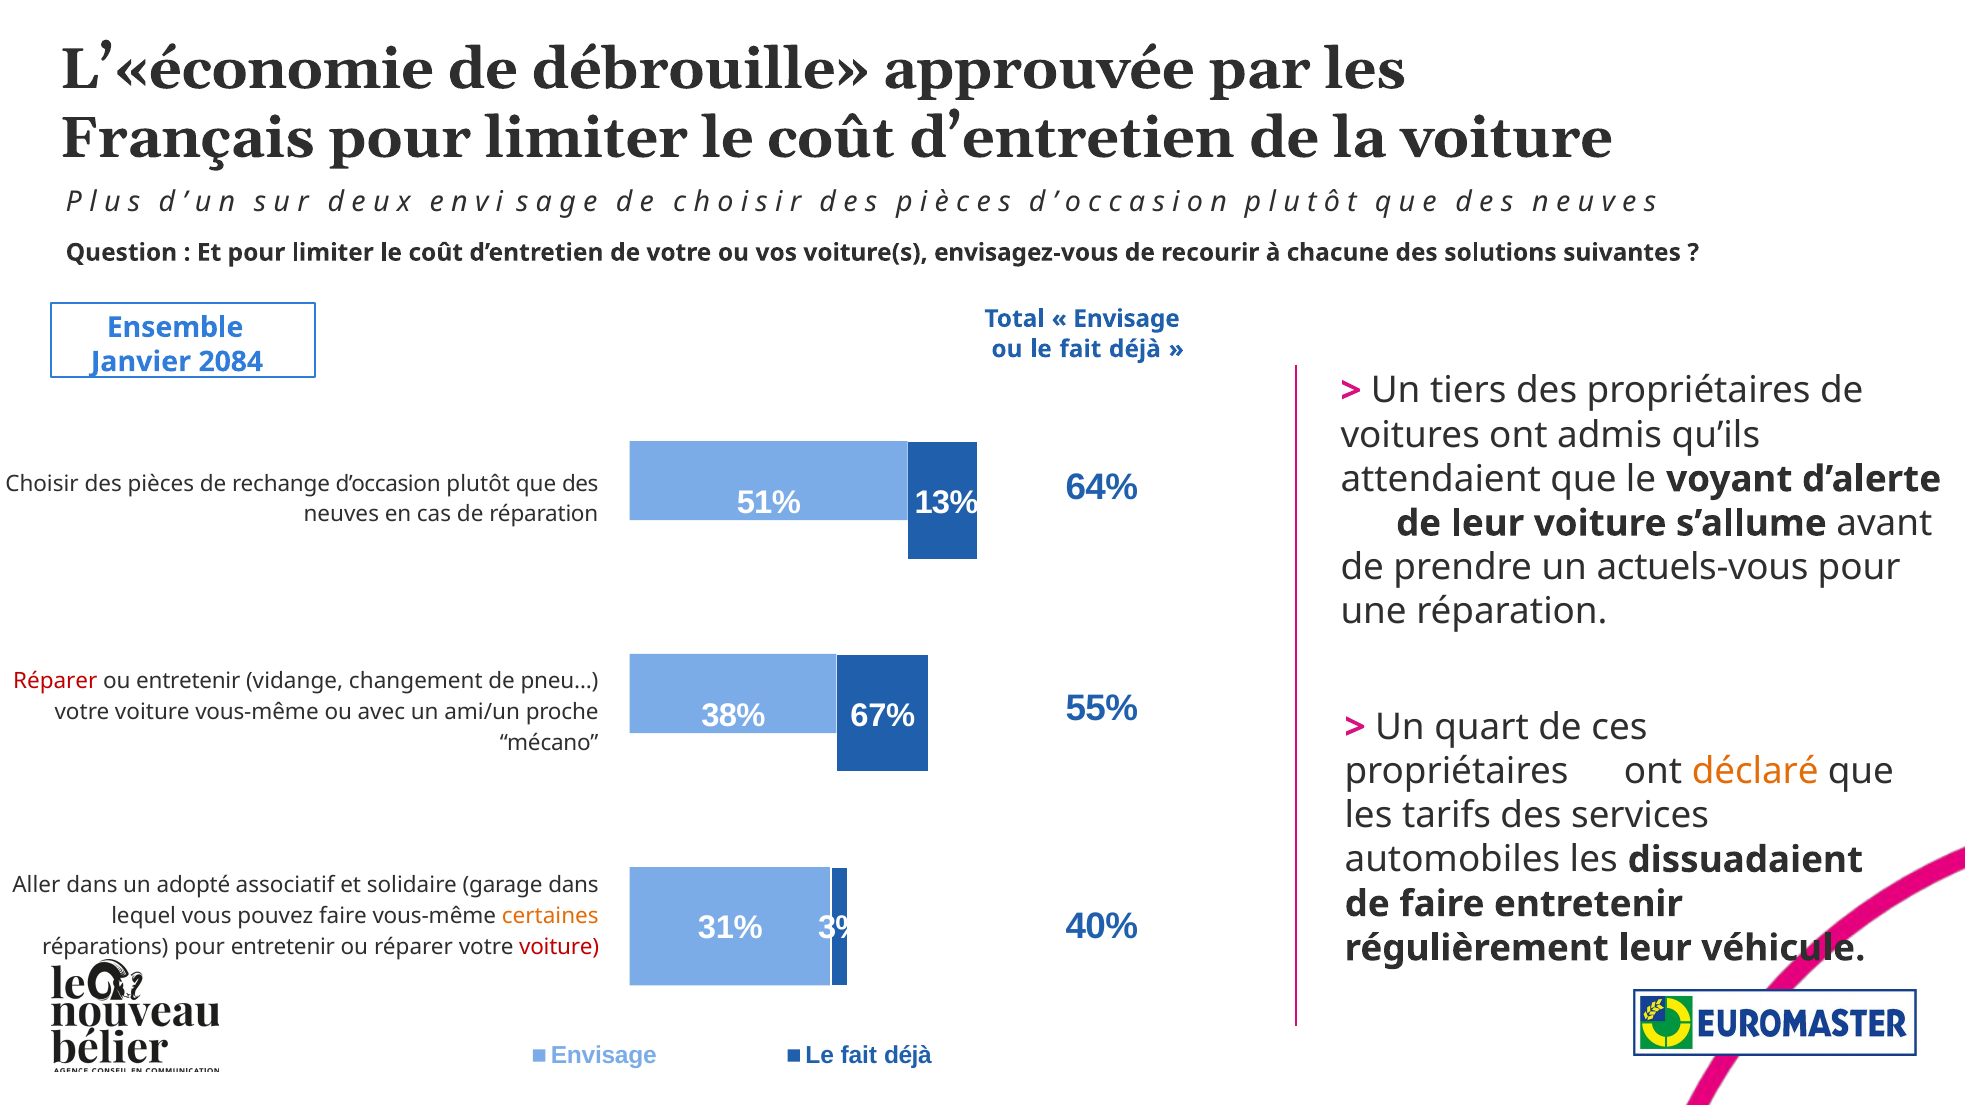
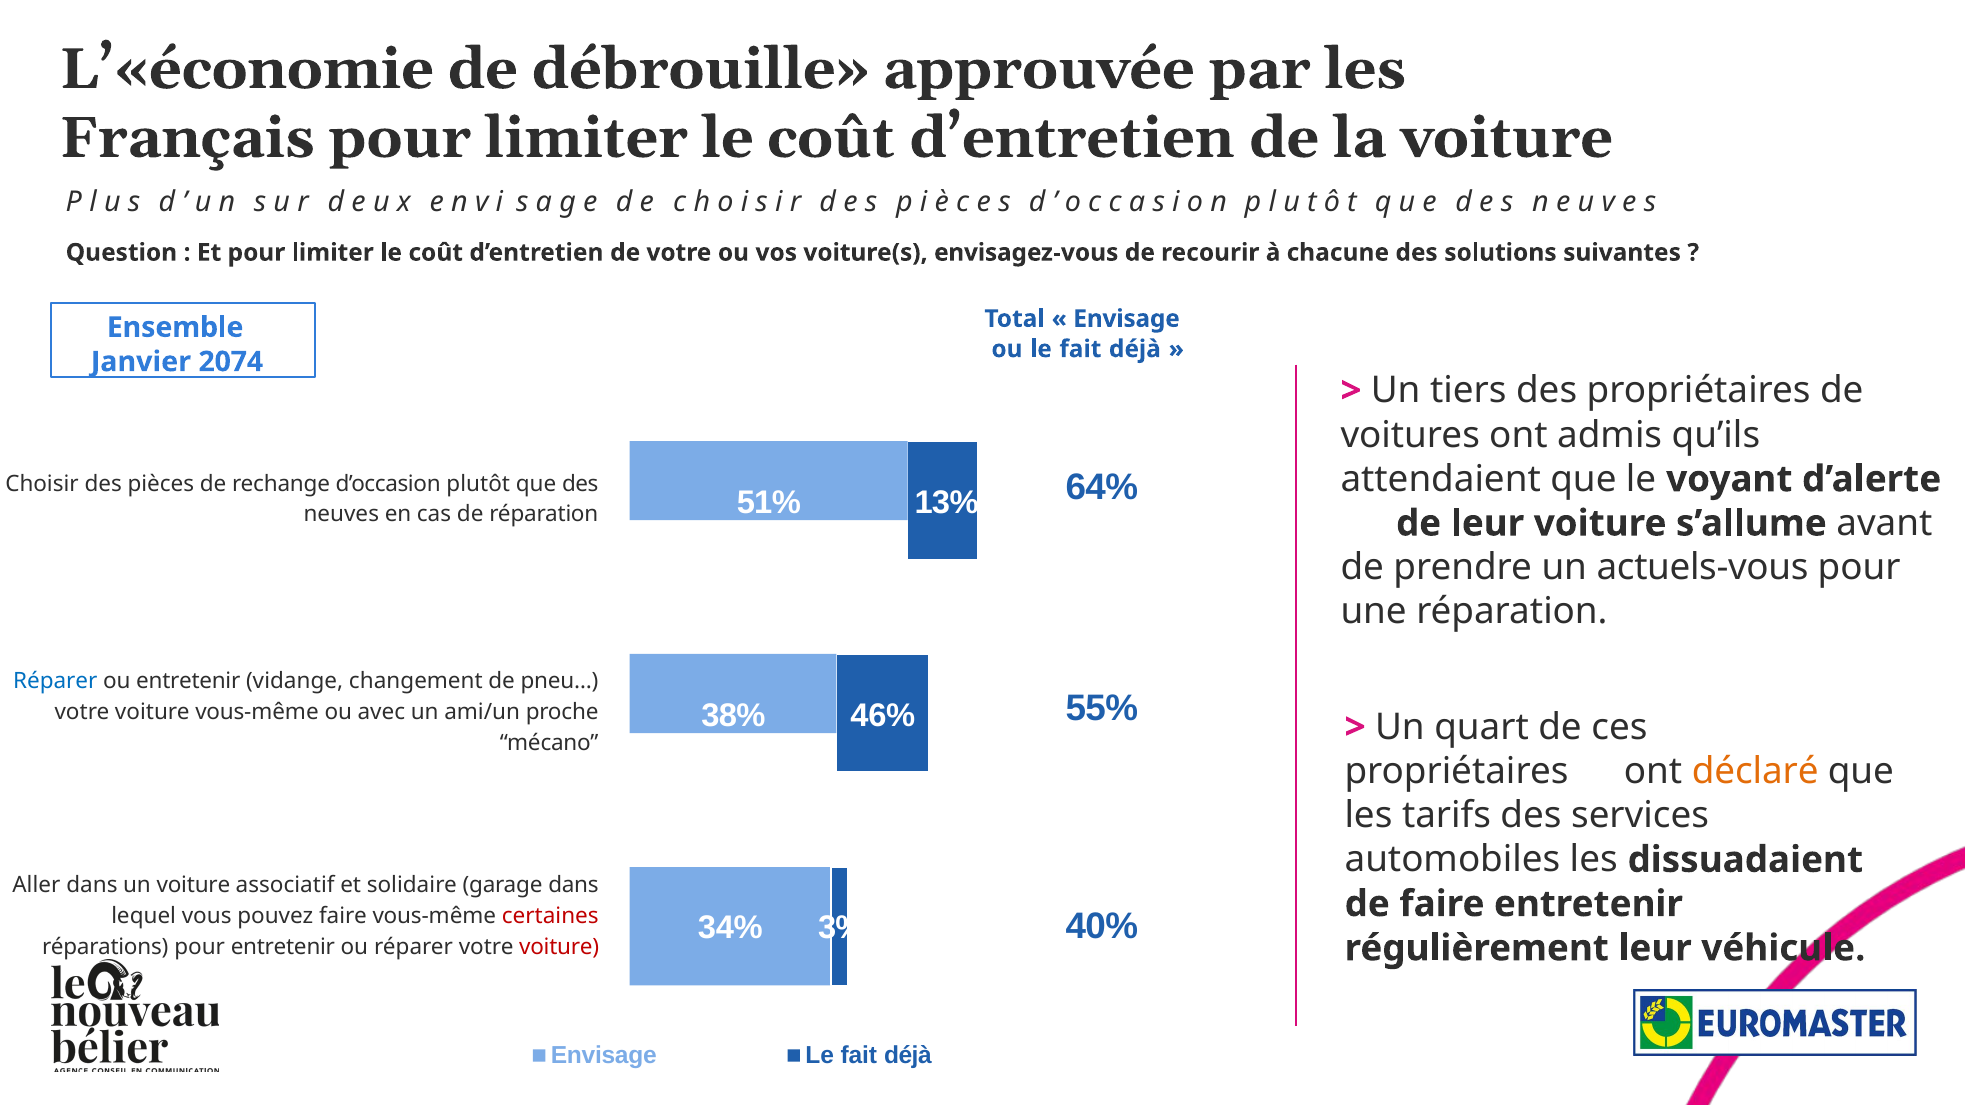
2084: 2084 -> 2074
Réparer at (55, 682) colour: red -> blue
67%: 67% -> 46%
un adopté: adopté -> voiture
certaines colour: orange -> red
31%: 31% -> 34%
